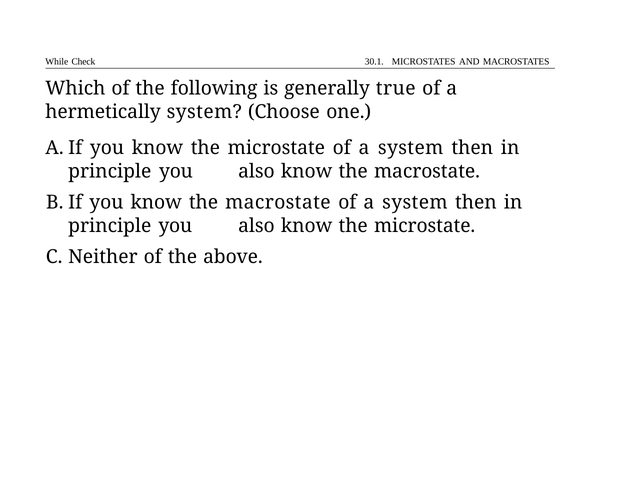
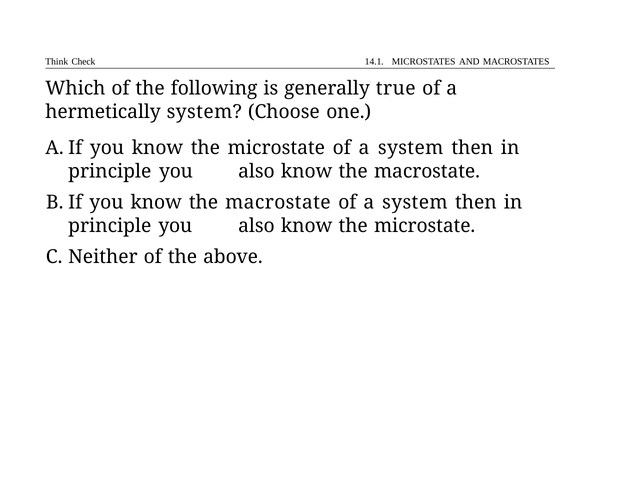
While: While -> Think
30.1: 30.1 -> 14.1
